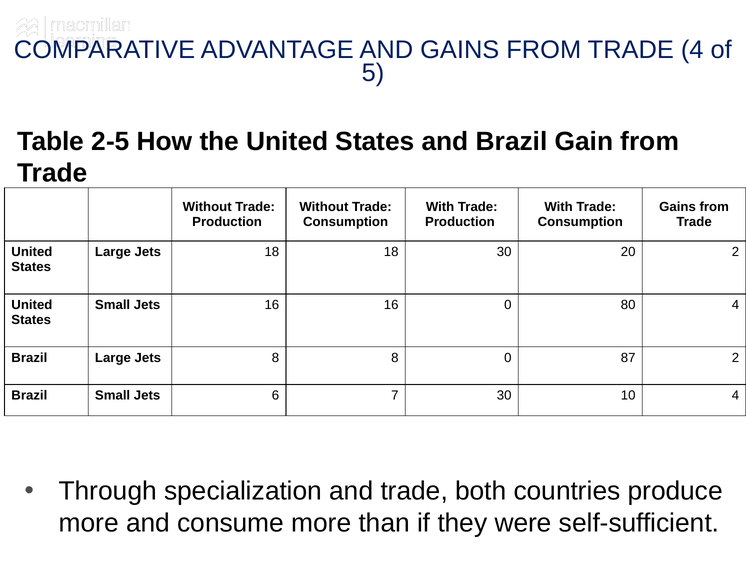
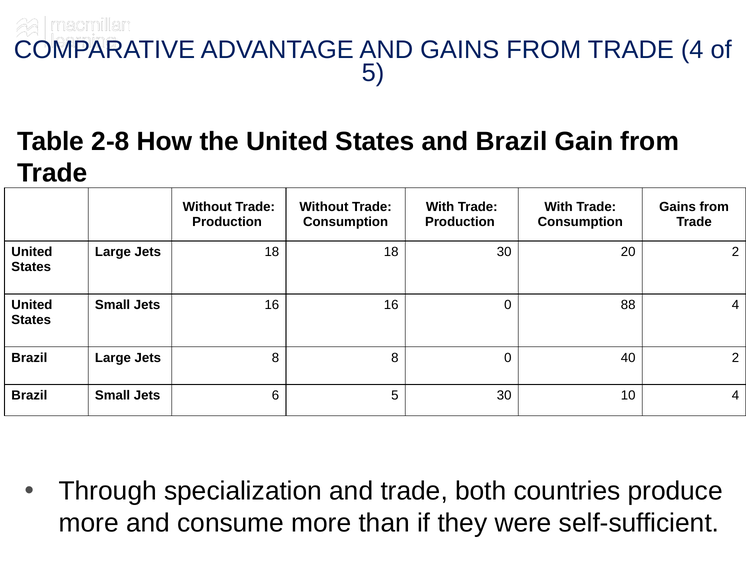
2-5: 2-5 -> 2-8
80: 80 -> 88
87: 87 -> 40
6 7: 7 -> 5
